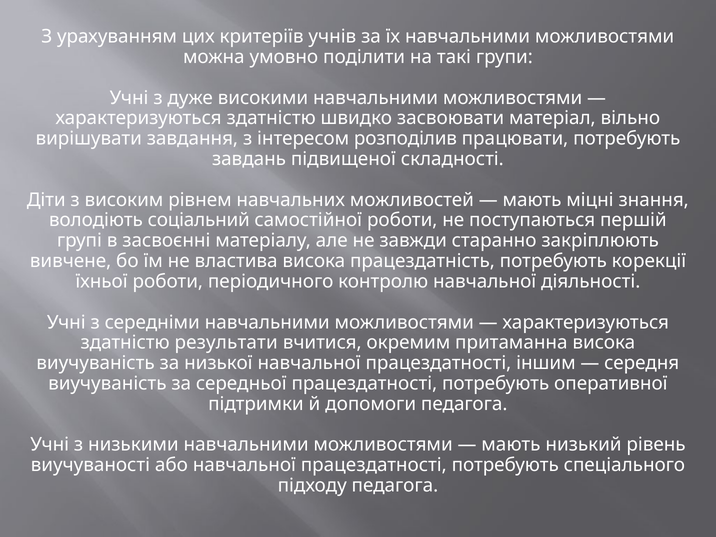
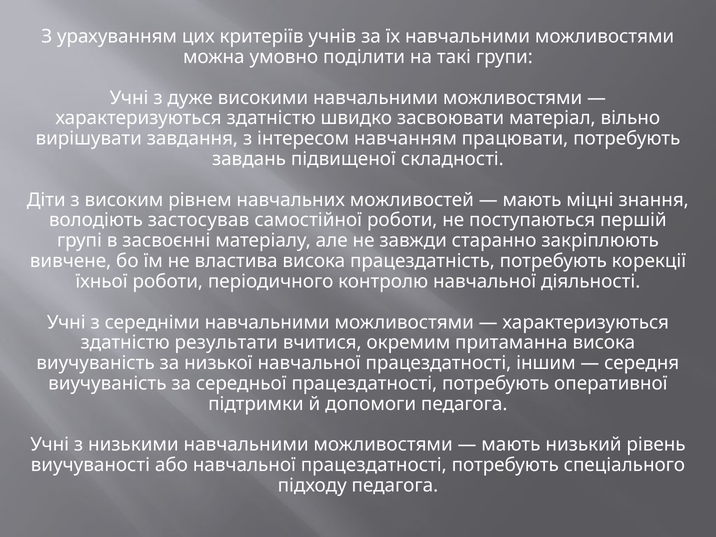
розподілив: розподілив -> навчанням
соціальний: соціальний -> застосував
